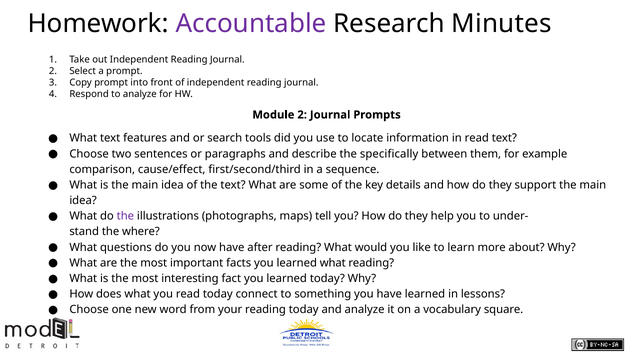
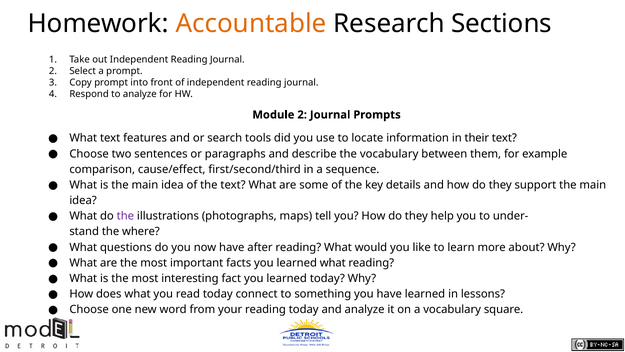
Accountable colour: purple -> orange
Minutes: Minutes -> Sections
in read: read -> their
the specifically: specifically -> vocabulary
